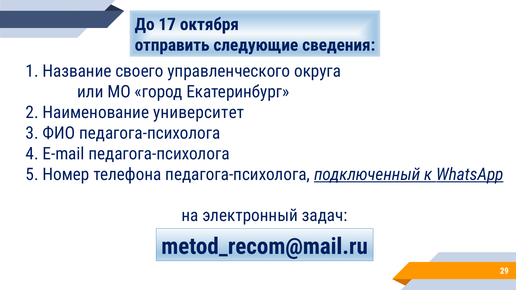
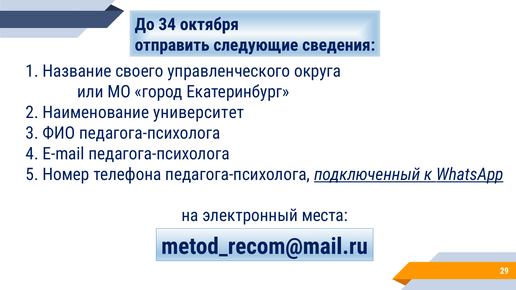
17: 17 -> 34
задач: задач -> места
